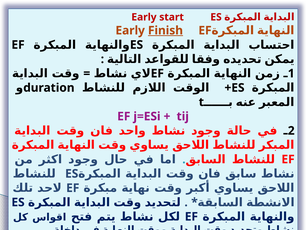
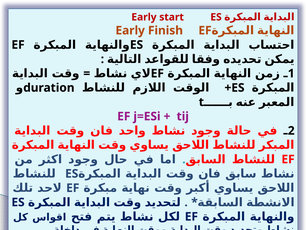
Finish underline: present -> none
